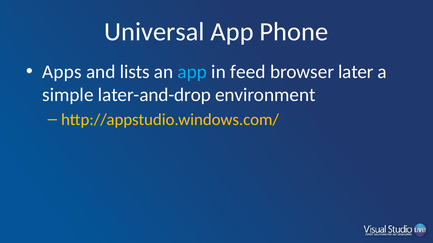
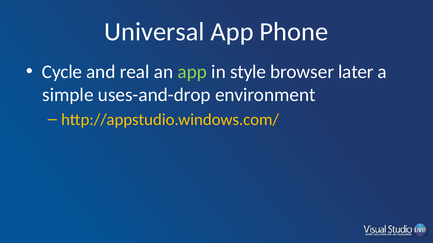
Apps: Apps -> Cycle
lists: lists -> real
app at (192, 72) colour: light blue -> light green
feed: feed -> style
later-and-drop: later-and-drop -> uses-and-drop
